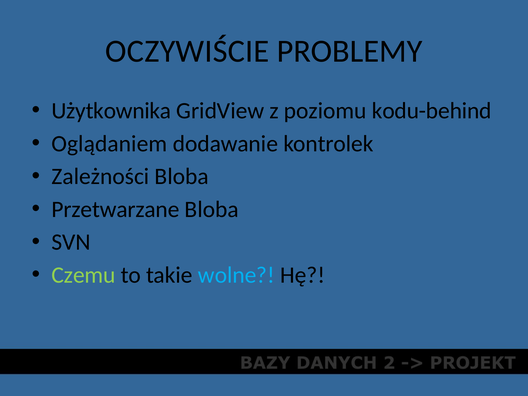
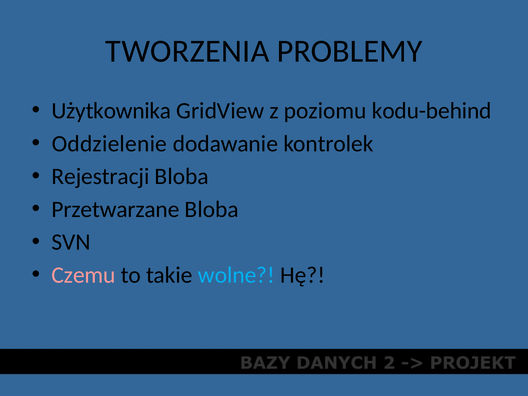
OCZYWIŚCIE: OCZYWIŚCIE -> TWORZENIA
Oglądaniem: Oglądaniem -> Oddzielenie
Zależności: Zależności -> Rejestracji
Czemu colour: light green -> pink
